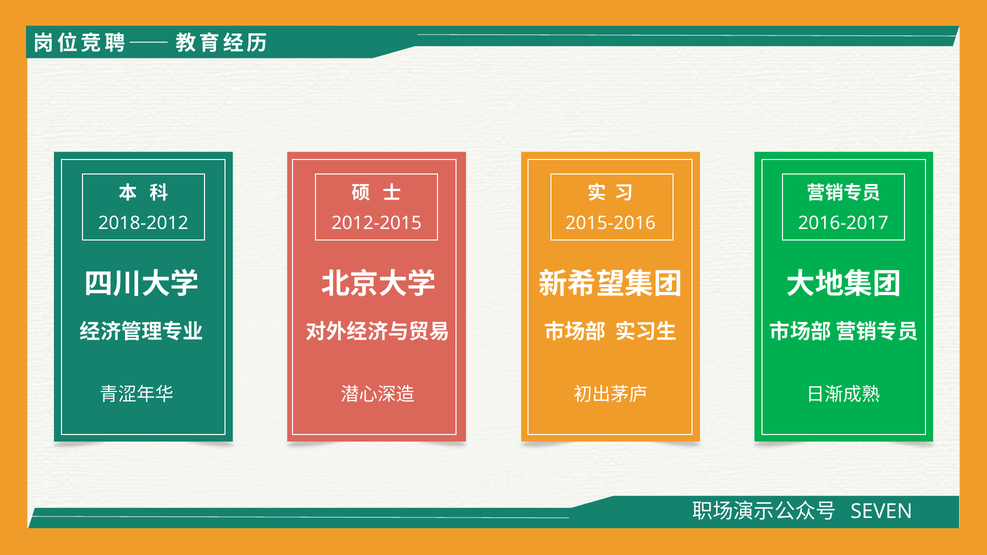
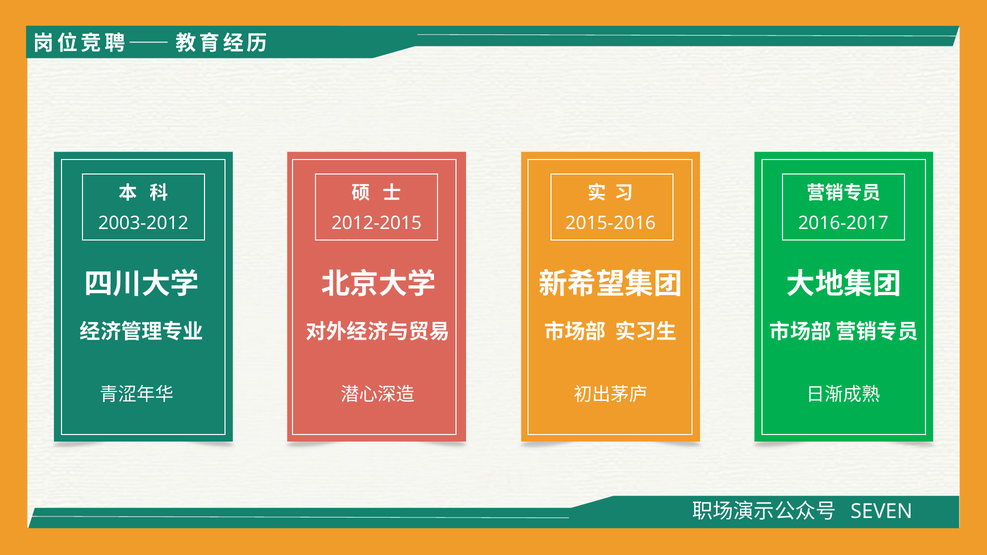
2018-2012: 2018-2012 -> 2003-2012
